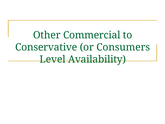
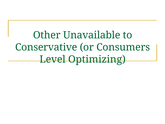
Commercial: Commercial -> Unavailable
Availability: Availability -> Optimizing
